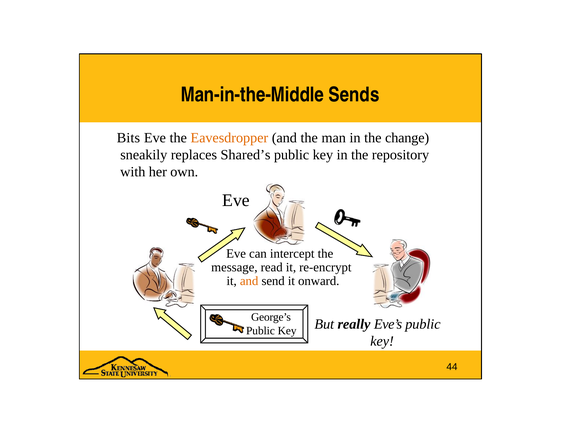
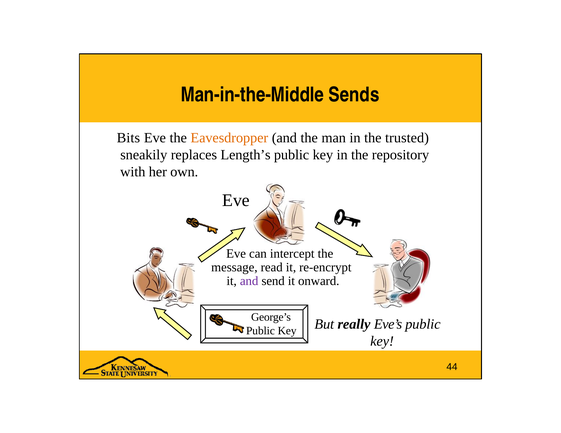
change: change -> trusted
Shared’s: Shared’s -> Length’s
and at (249, 281) colour: orange -> purple
